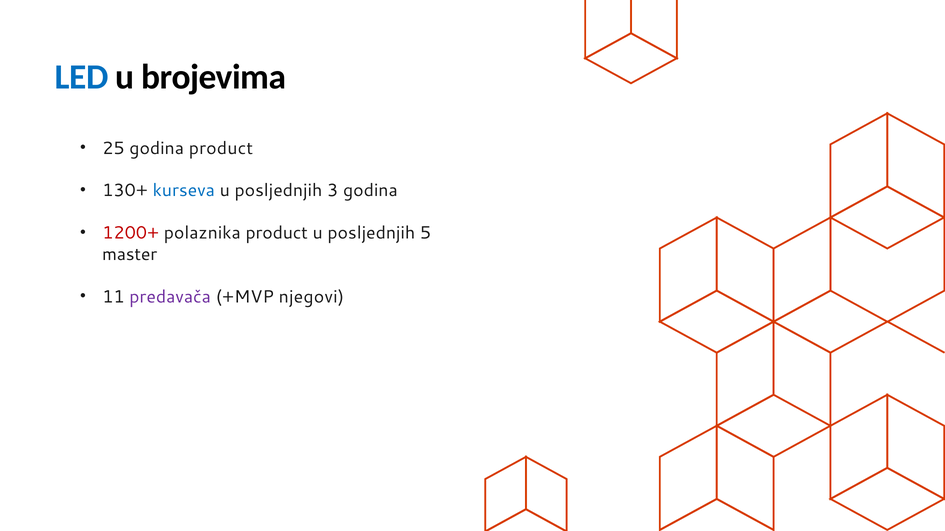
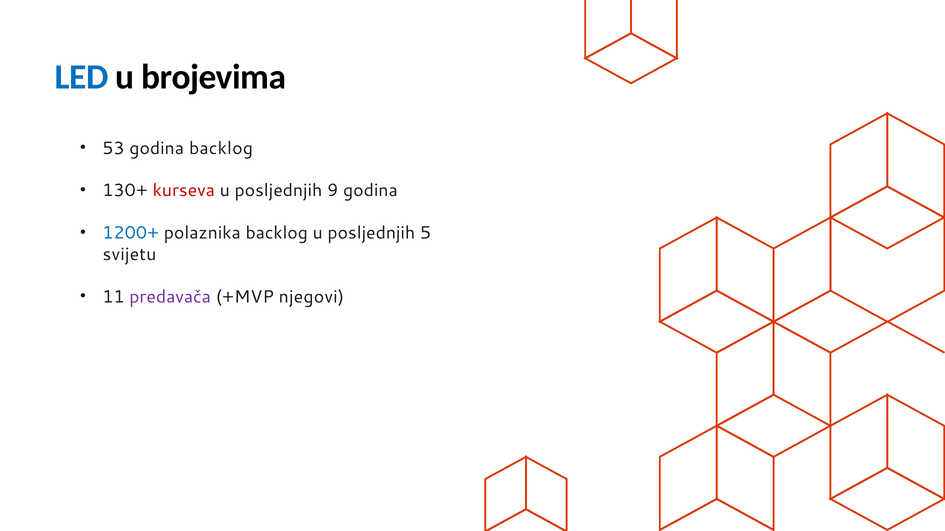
25: 25 -> 53
godina product: product -> backlog
kurseva colour: blue -> red
3: 3 -> 9
1200+ colour: red -> blue
polaznika product: product -> backlog
master: master -> svijetu
